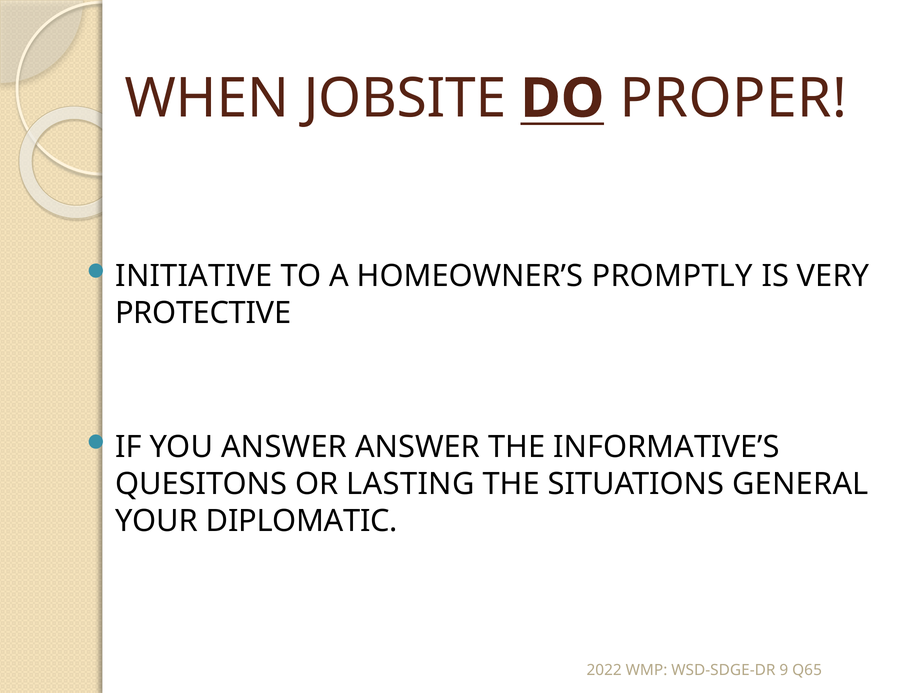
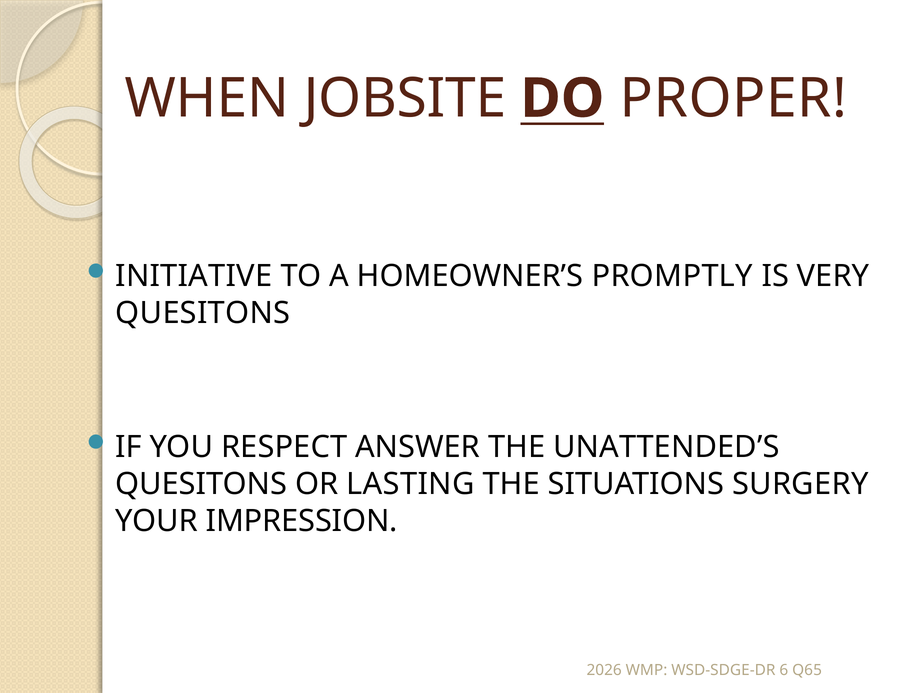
PROTECTIVE at (203, 313): PROTECTIVE -> QUESITONS
YOU ANSWER: ANSWER -> RESPECT
INFORMATIVE’S: INFORMATIVE’S -> UNATTENDED’S
GENERAL: GENERAL -> SURGERY
DIPLOMATIC: DIPLOMATIC -> IMPRESSION
2022: 2022 -> 2026
9: 9 -> 6
